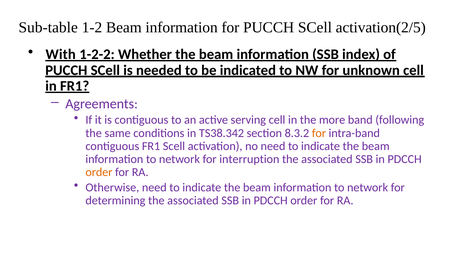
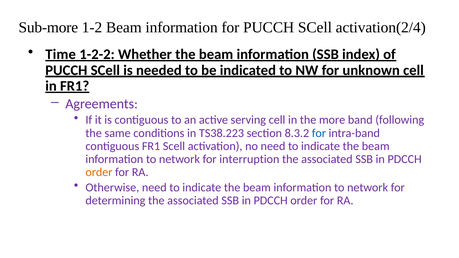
Sub-table: Sub-table -> Sub-more
activation(2/5: activation(2/5 -> activation(2/4
With: With -> Time
TS38.342: TS38.342 -> TS38.223
for at (319, 133) colour: orange -> blue
